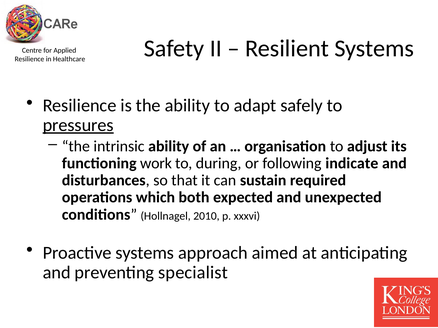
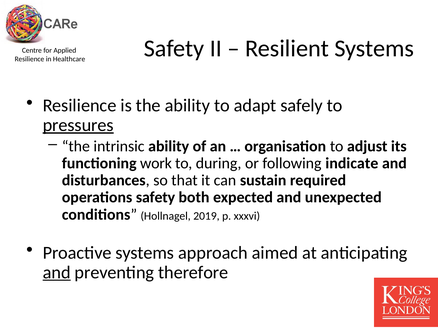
operations which: which -> safety
2010: 2010 -> 2019
and at (57, 273) underline: none -> present
specialist: specialist -> therefore
